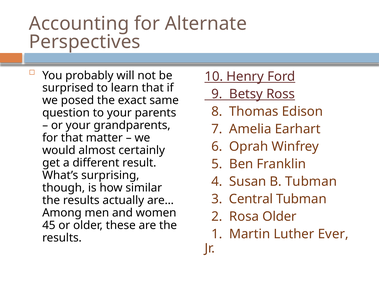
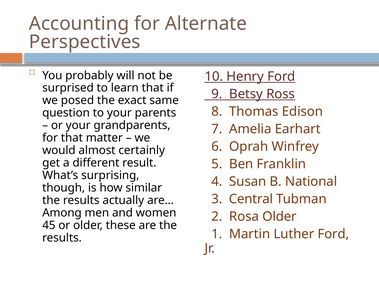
B Tubman: Tubman -> National
Luther Ever: Ever -> Ford
